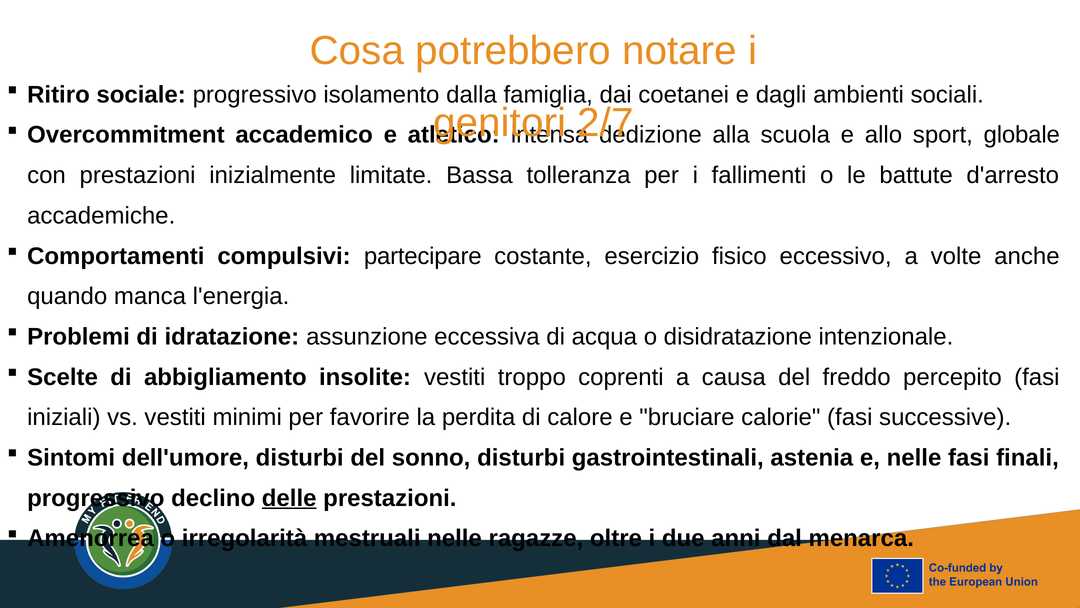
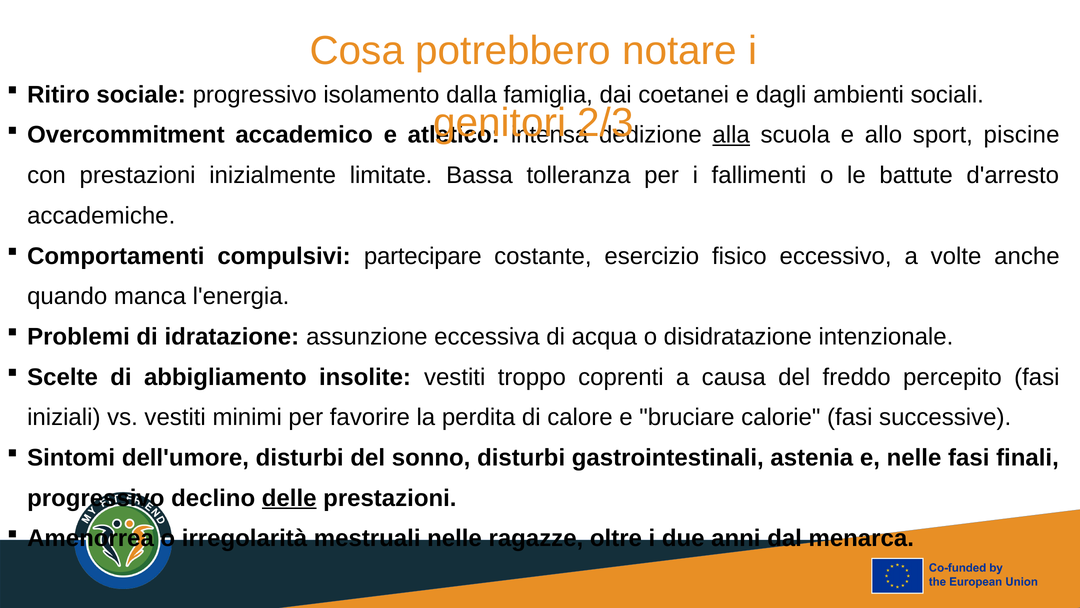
2/7: 2/7 -> 2/3
alla underline: none -> present
globale: globale -> piscine
